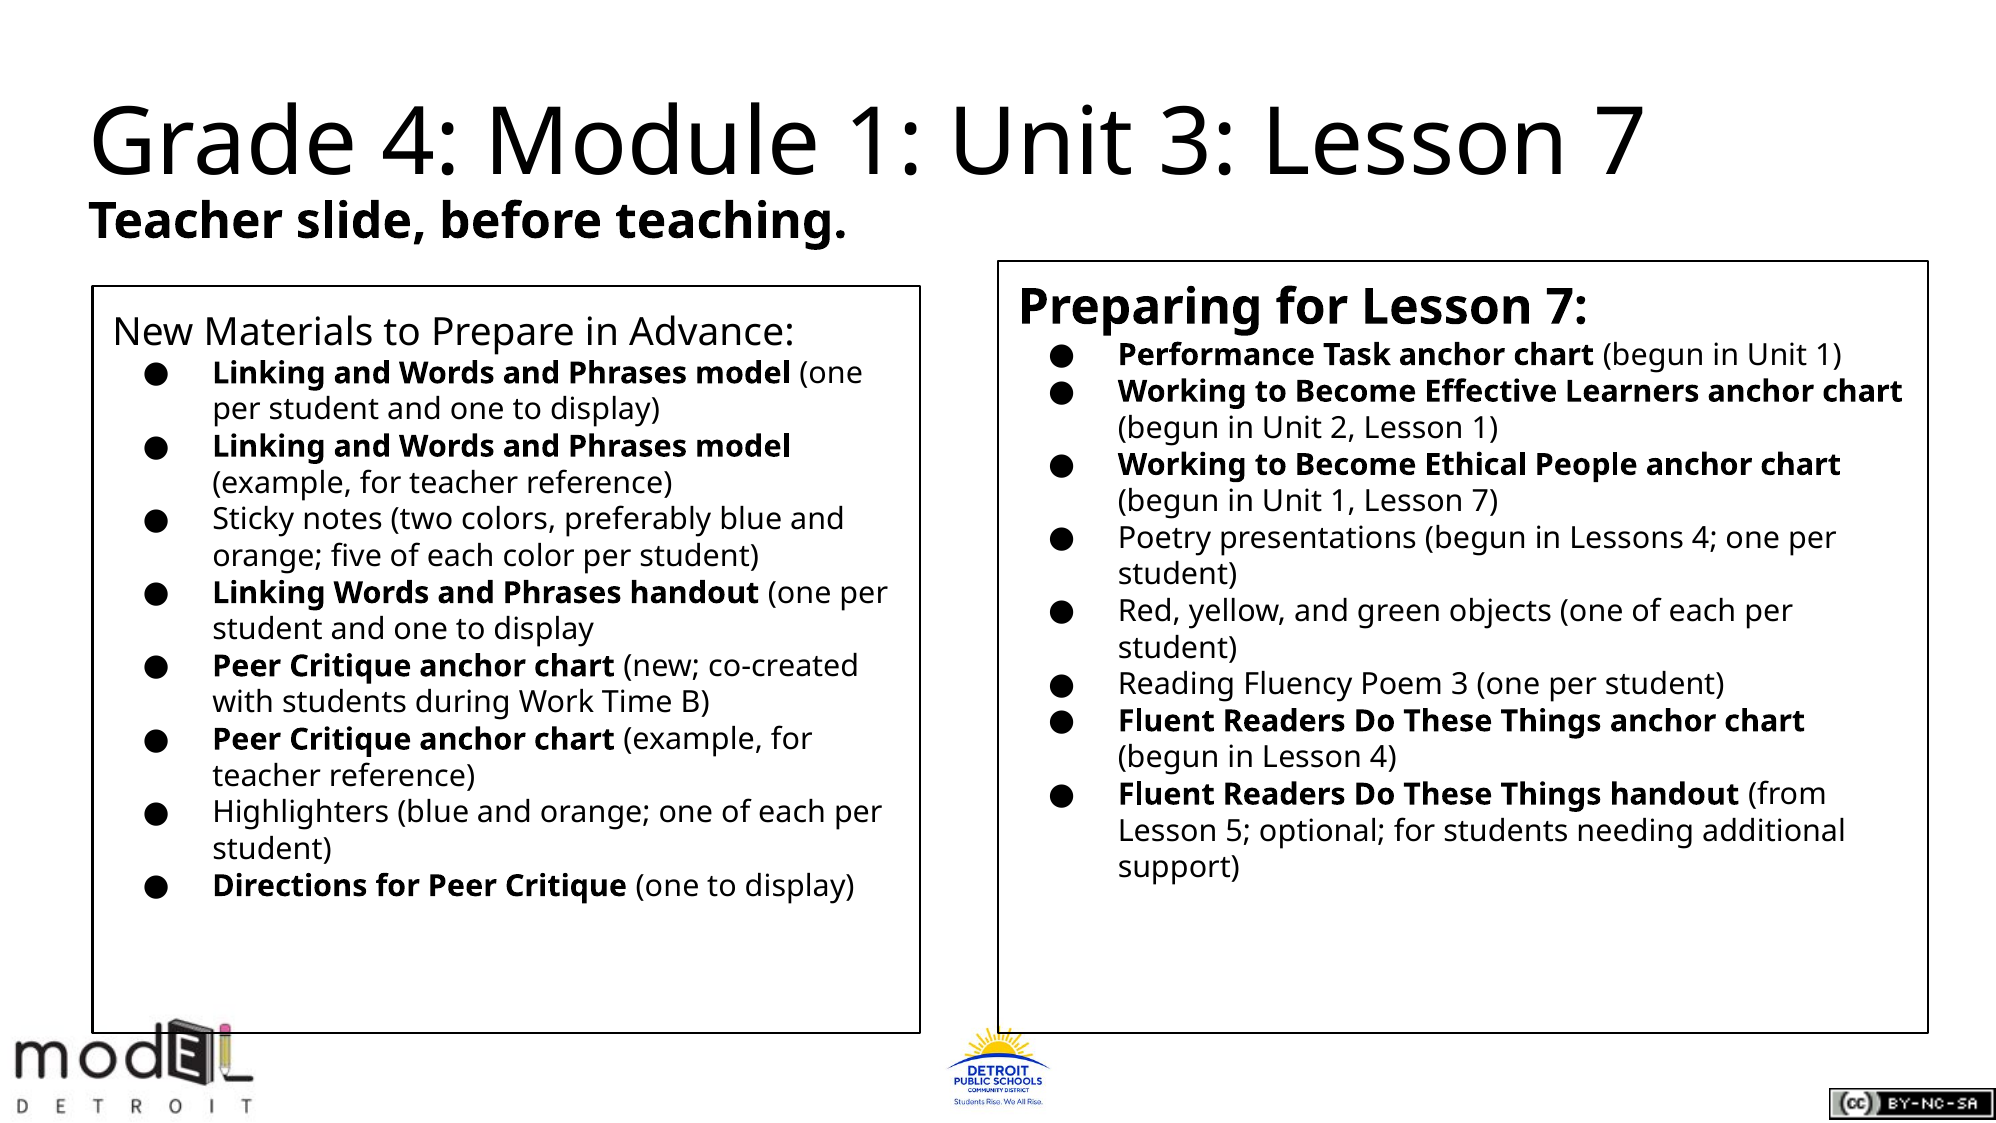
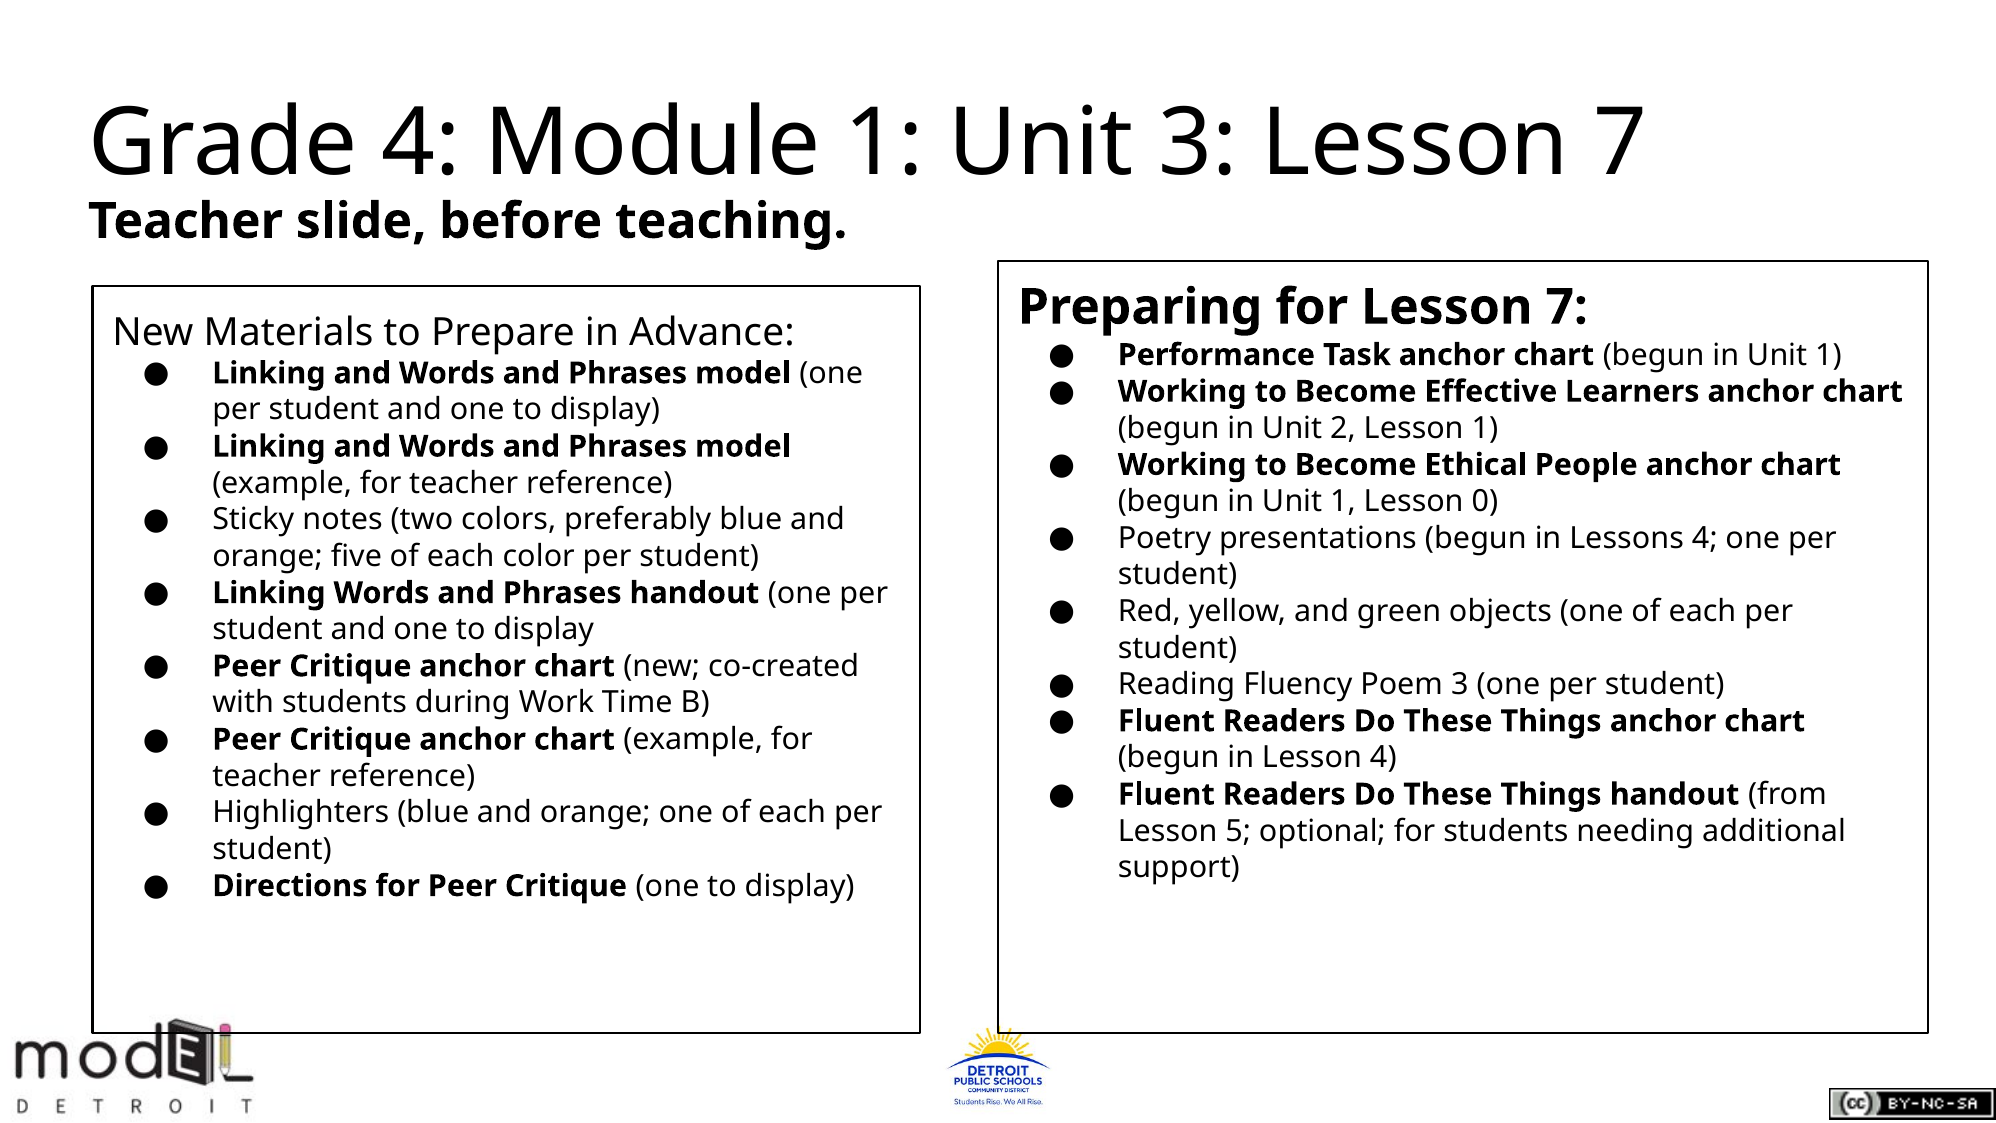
1 Lesson 7: 7 -> 0
